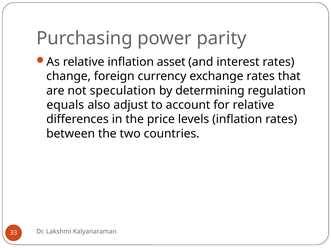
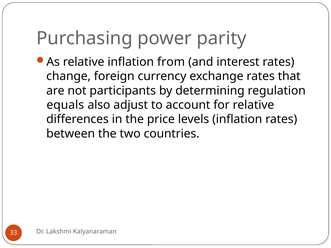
asset: asset -> from
speculation: speculation -> participants
